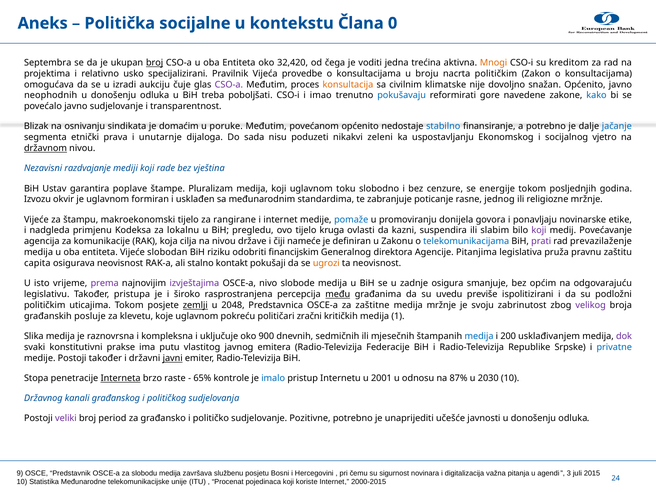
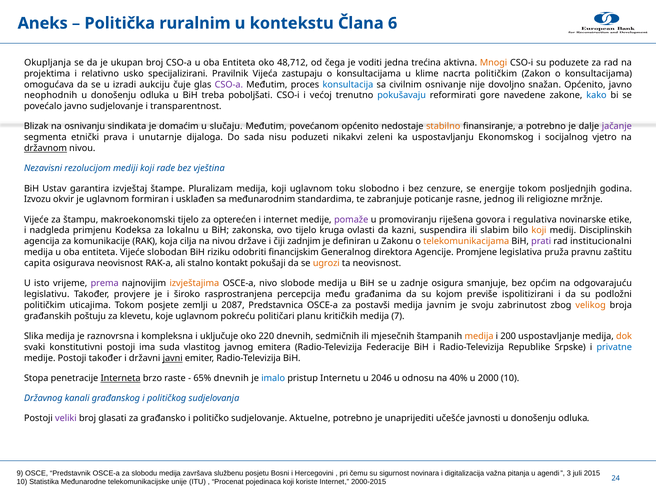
socijalne: socijalne -> ruralnim
0: 0 -> 6
Septembra: Septembra -> Okupljanja
broj at (155, 63) underline: present -> none
32,420: 32,420 -> 48,712
kreditom: kreditom -> poduzete
provedbe: provedbe -> zastupaju
broju: broju -> klime
konsultacija colour: orange -> blue
klimatske: klimatske -> osnivanje
imao: imao -> većoj
poruke: poruke -> slučaju
stabilno colour: blue -> orange
jačanje colour: blue -> purple
razdvajanje: razdvajanje -> rezolucijom
poplave: poplave -> izvještaj
rangirane: rangirane -> opterećen
pomaže colour: blue -> purple
donijela: donijela -> riješena
ponavljaju: ponavljaju -> regulativa
pregledu: pregledu -> zakonska
koji at (539, 230) colour: purple -> orange
Povećavanje: Povećavanje -> Disciplinskih
nameće: nameće -> zadnjim
telekomunikacijama colour: blue -> orange
prevazilaženje: prevazilaženje -> institucionalni
Pitanjima: Pitanjima -> Promjene
izvještajima colour: purple -> orange
pristupa: pristupa -> provjere
među underline: present -> none
uvedu: uvedu -> kojom
zemlji underline: present -> none
2048: 2048 -> 2087
zaštitne: zaštitne -> postavši
medija mržnje: mržnje -> javnim
velikog colour: purple -> orange
posluje: posluje -> poštuju
zračni: zračni -> planu
1: 1 -> 7
900: 900 -> 220
medija at (479, 336) colour: blue -> orange
usklađivanjem: usklađivanjem -> uspostavljanje
dok colour: purple -> orange
konstitutivni prakse: prakse -> postoji
putu: putu -> suda
65% kontrole: kontrole -> dnevnih
2001: 2001 -> 2046
87%: 87% -> 40%
2030: 2030 -> 2000
period: period -> glasati
Pozitivne: Pozitivne -> Aktuelne
